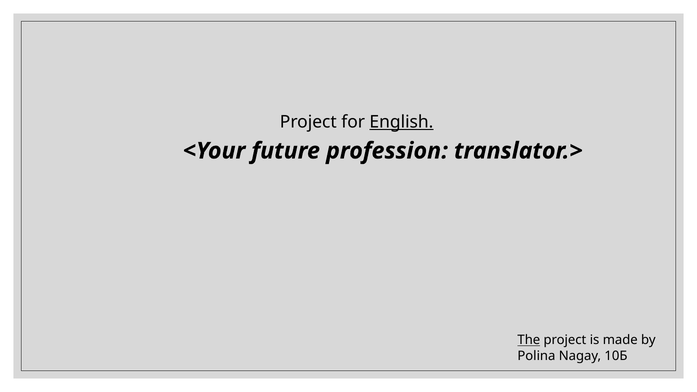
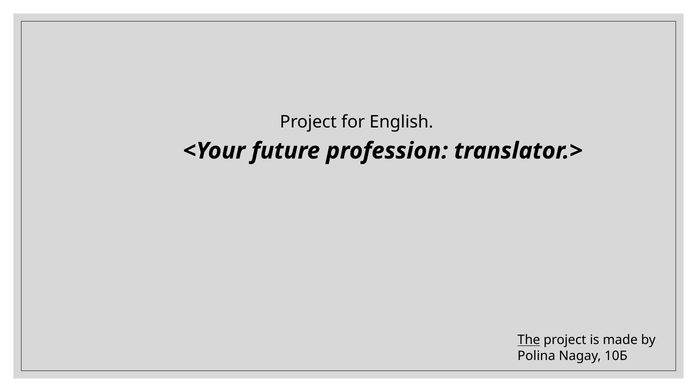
English underline: present -> none
